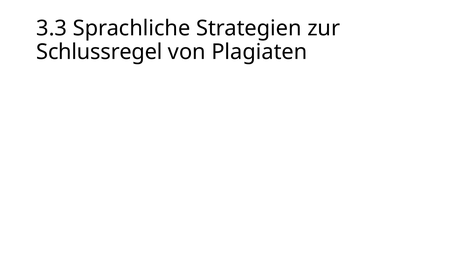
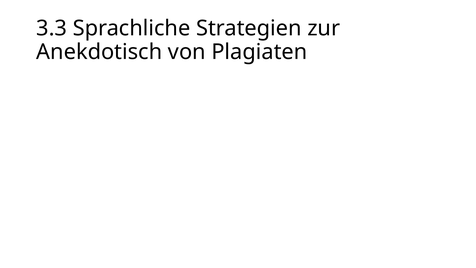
Schlussregel: Schlussregel -> Anekdotisch
